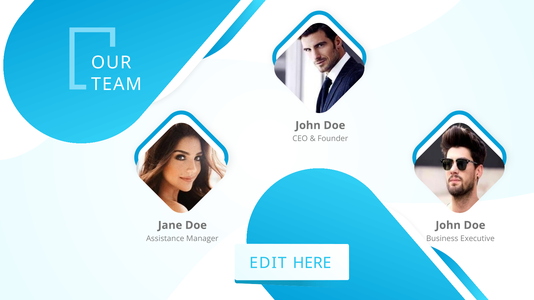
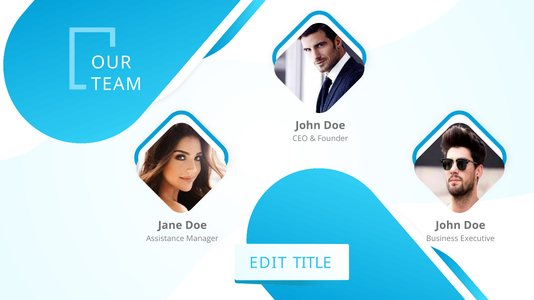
HERE: HERE -> TITLE
